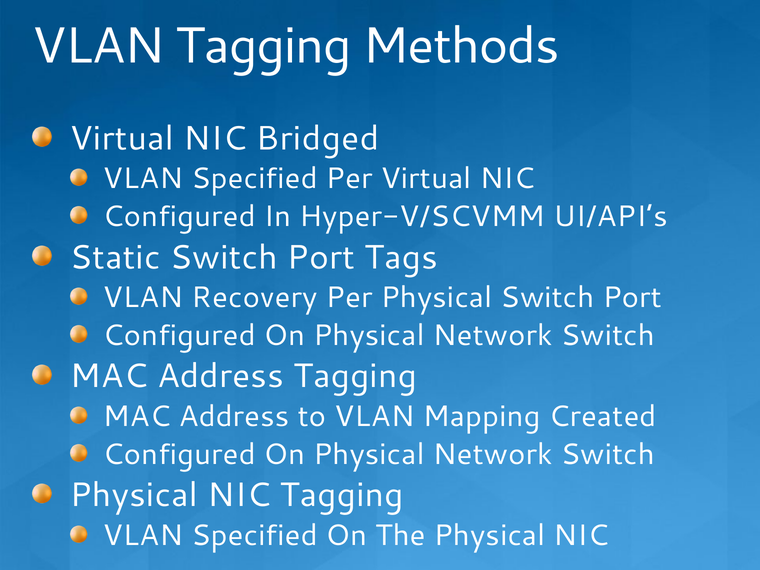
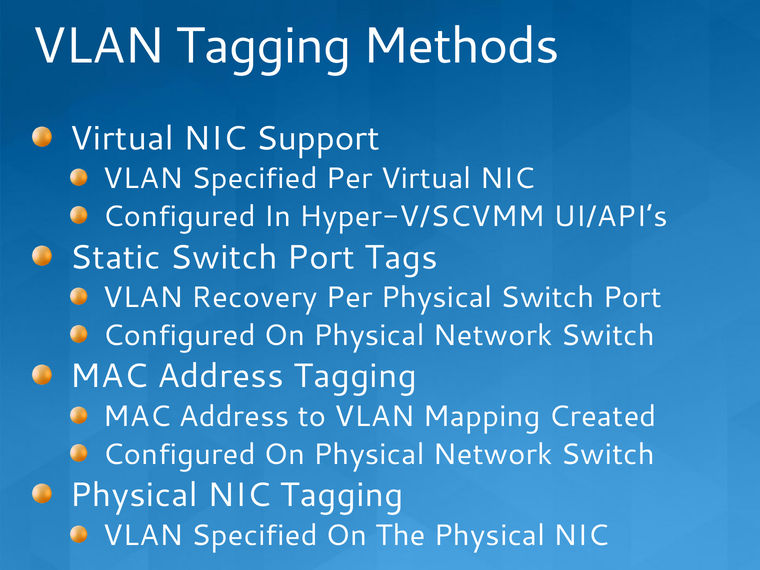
Bridged: Bridged -> Support
